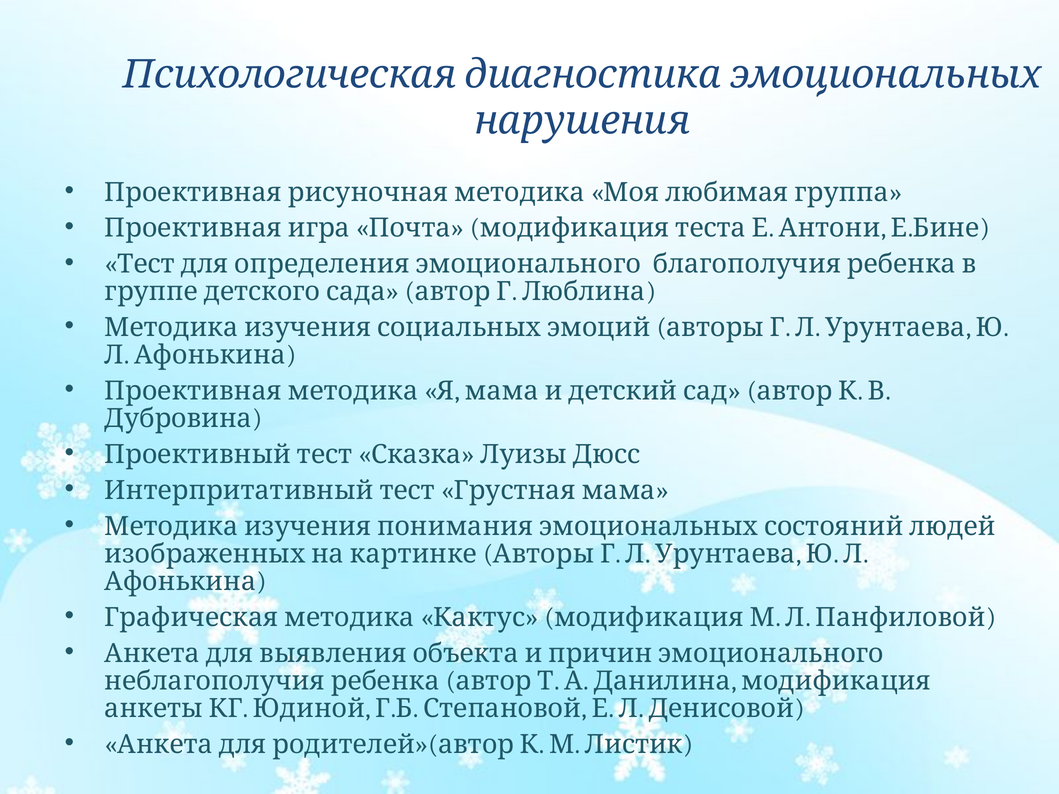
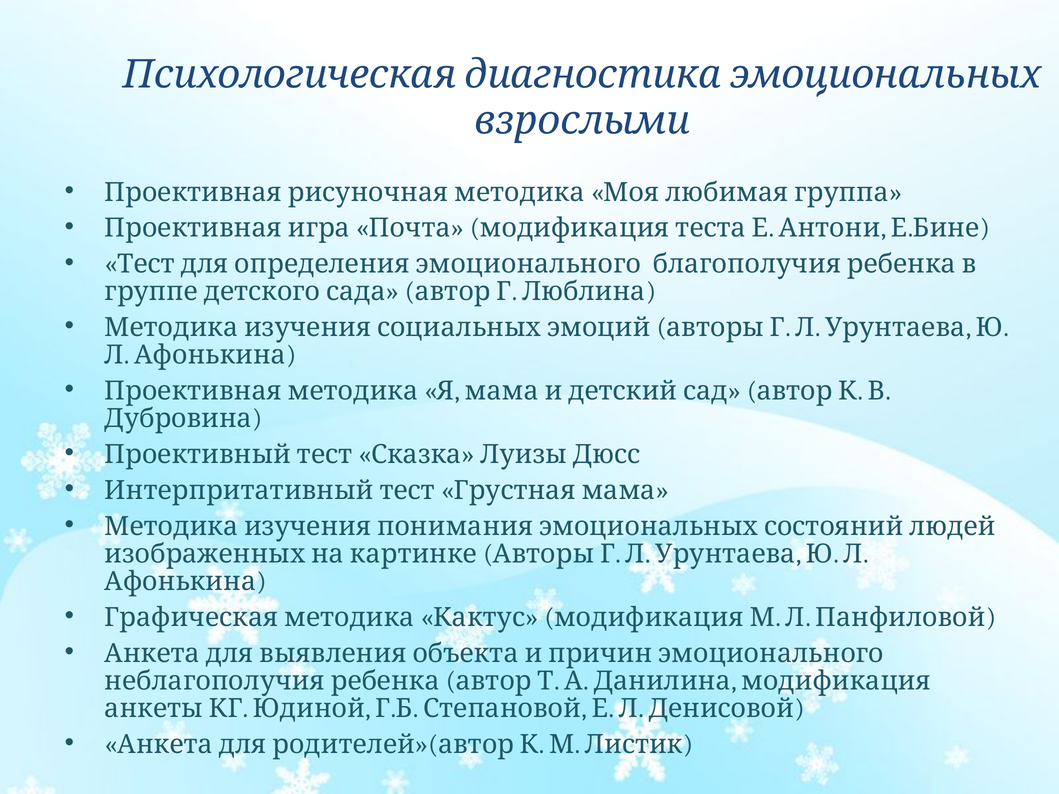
нарушения: нарушения -> взрослыми
